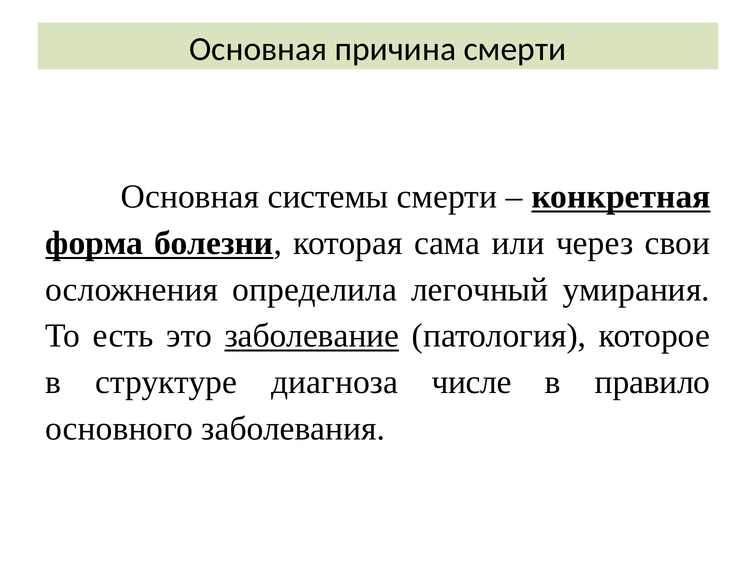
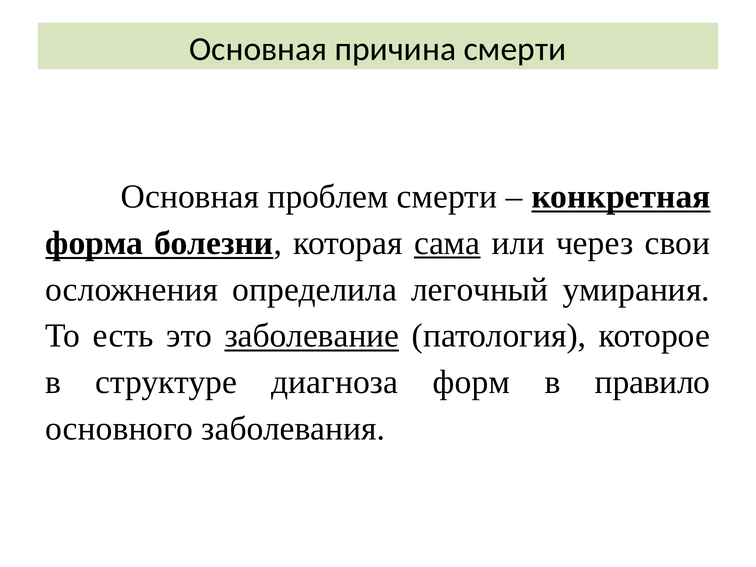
системы: системы -> проблем
сама underline: none -> present
числе: числе -> форм
